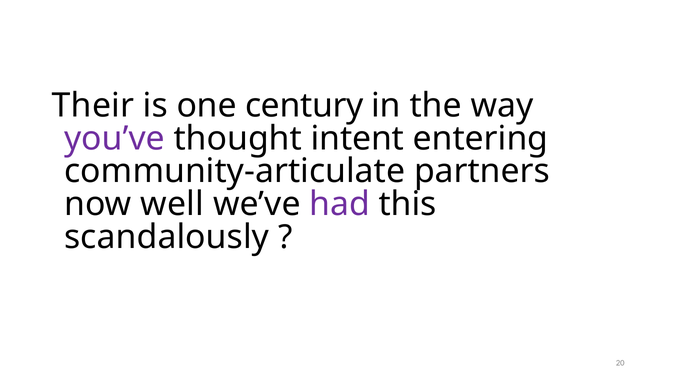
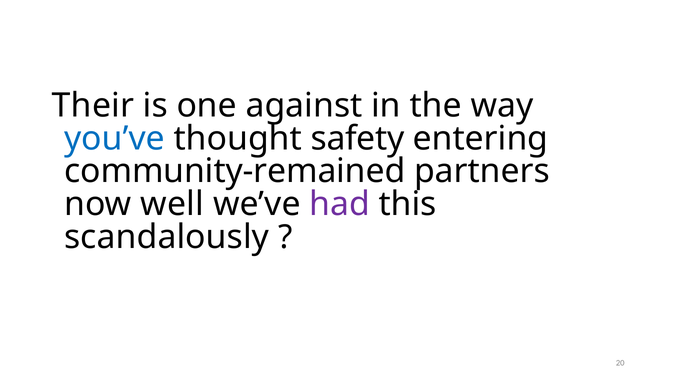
century: century -> against
you’ve colour: purple -> blue
intent: intent -> safety
community-articulate: community-articulate -> community-remained
